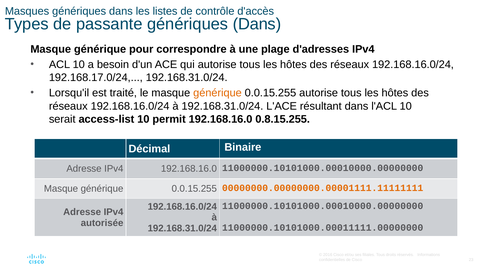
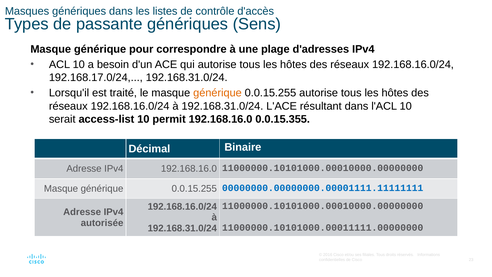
Dans at (257, 24): Dans -> Sens
0.8.15.255: 0.8.15.255 -> 0.0.15.355
00000000.00000000.00001111.11111111 colour: orange -> blue
